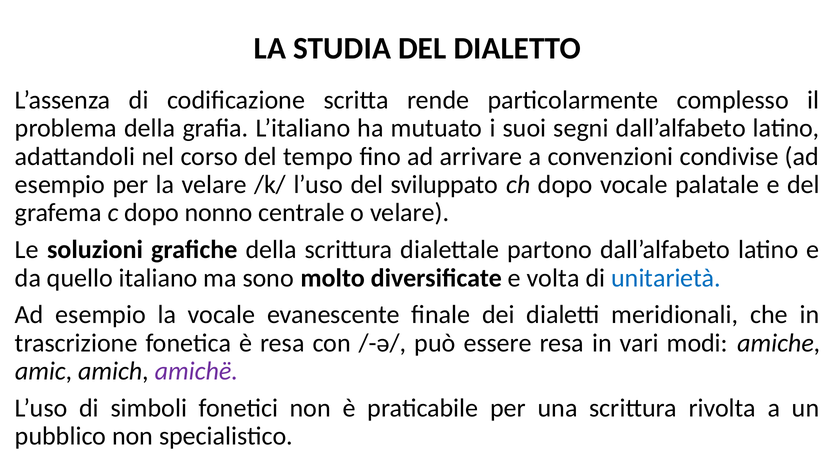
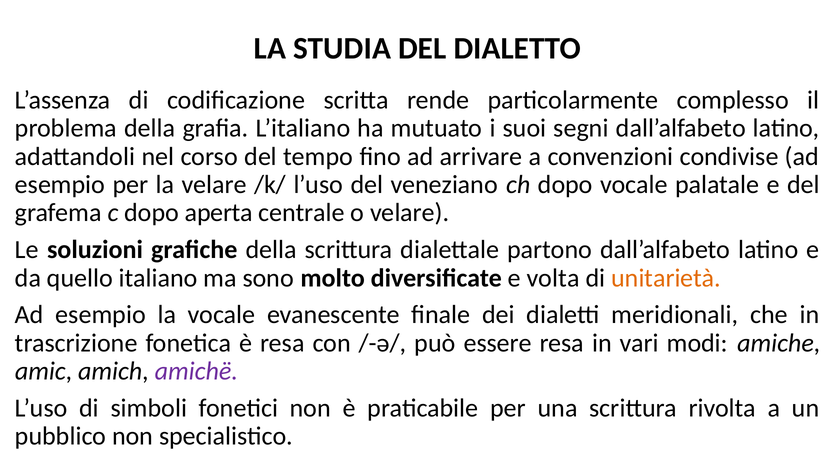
sviluppato: sviluppato -> veneziano
nonno: nonno -> aperta
unitarietà colour: blue -> orange
